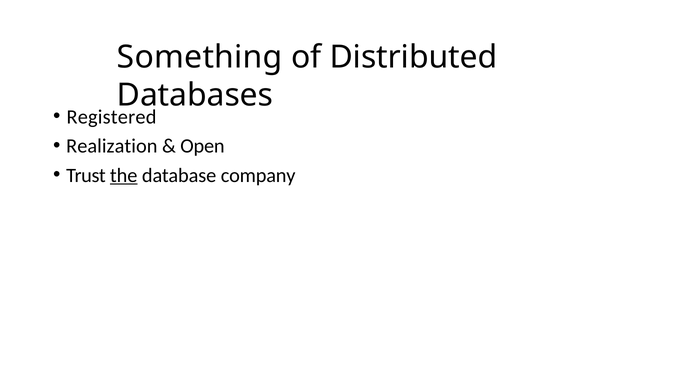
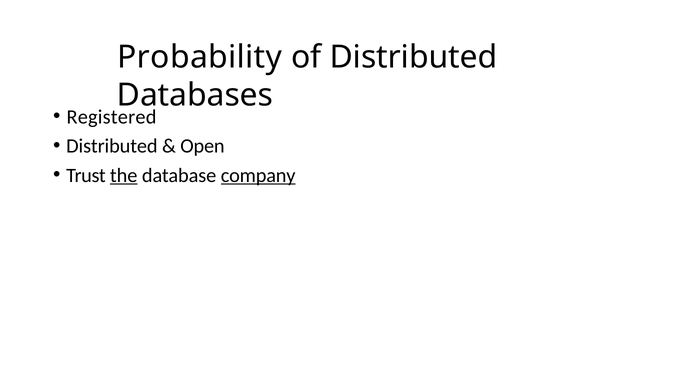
Something: Something -> Probability
Realization at (112, 146): Realization -> Distributed
company underline: none -> present
